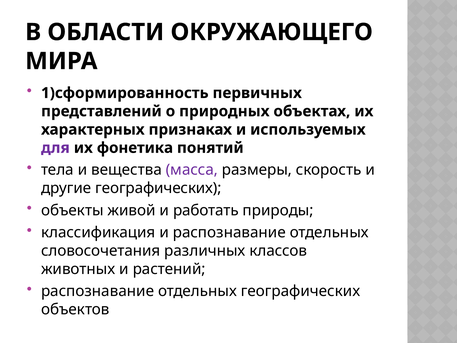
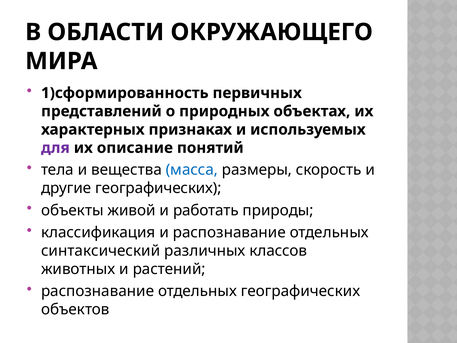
фонетика: фонетика -> описание
масса colour: purple -> blue
словосочетания: словосочетания -> синтаксический
